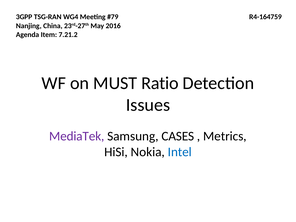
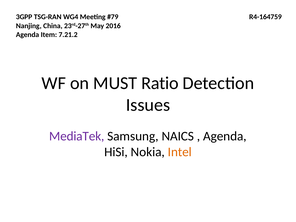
CASES: CASES -> NAICS
Metrics at (225, 136): Metrics -> Agenda
Intel colour: blue -> orange
